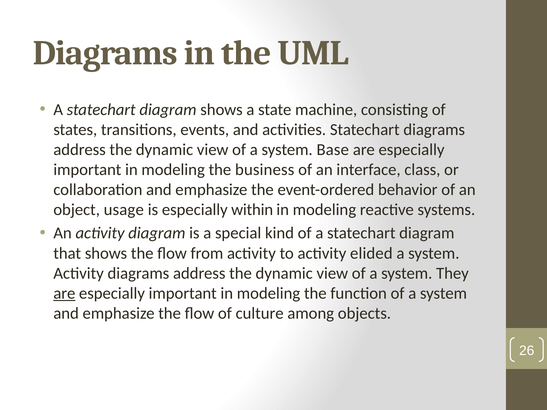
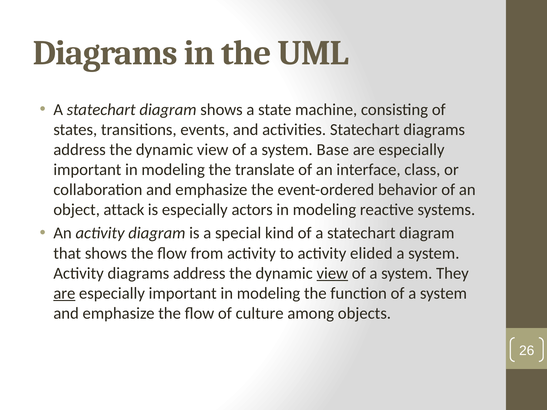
business: business -> translate
usage: usage -> attack
within: within -> actors
view at (332, 273) underline: none -> present
